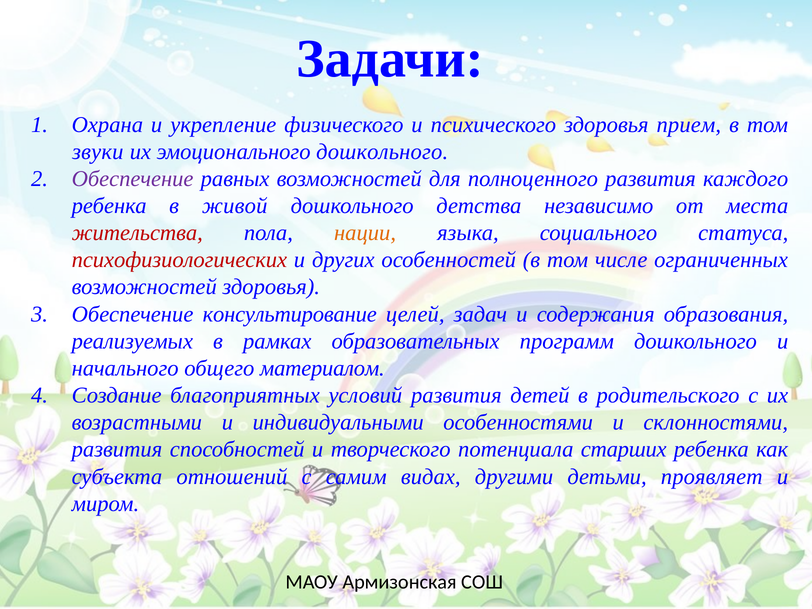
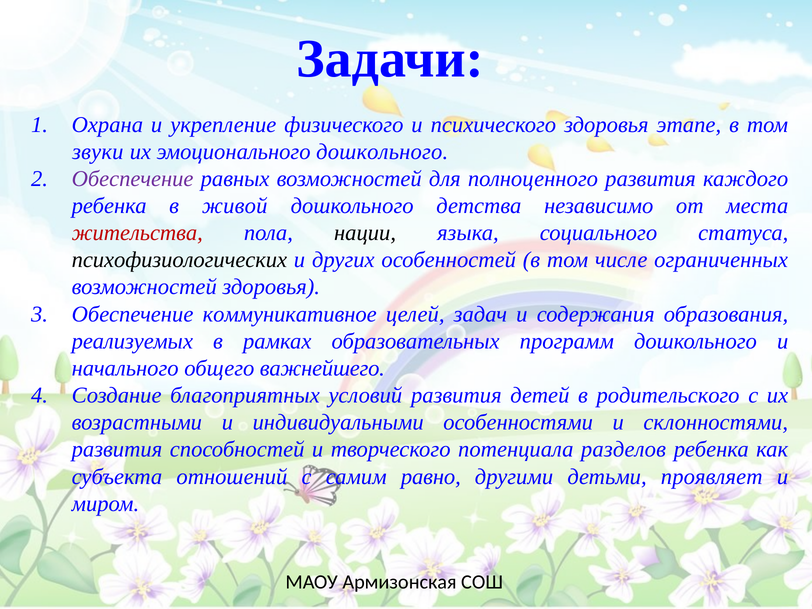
прием: прием -> этапе
нации colour: orange -> black
психофизиологических colour: red -> black
консультирование: консультирование -> коммуникативное
материалом: материалом -> важнейшего
старших: старших -> разделов
видах: видах -> равно
